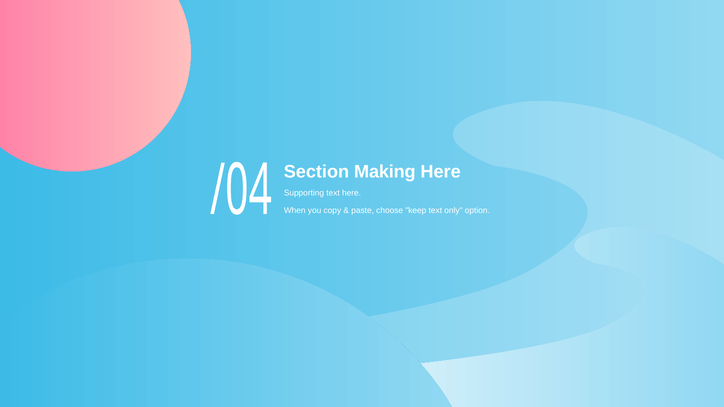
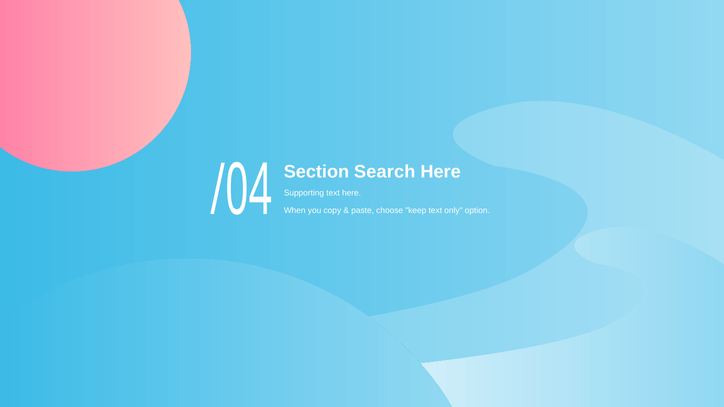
Making: Making -> Search
